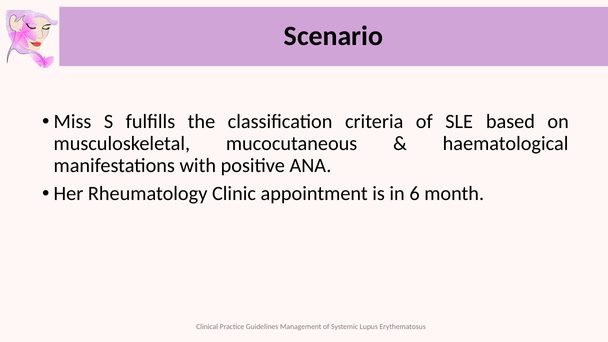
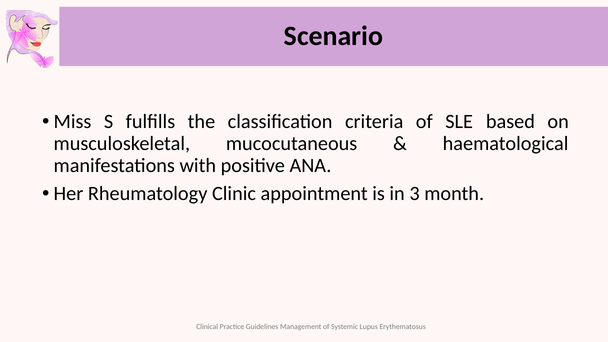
6: 6 -> 3
